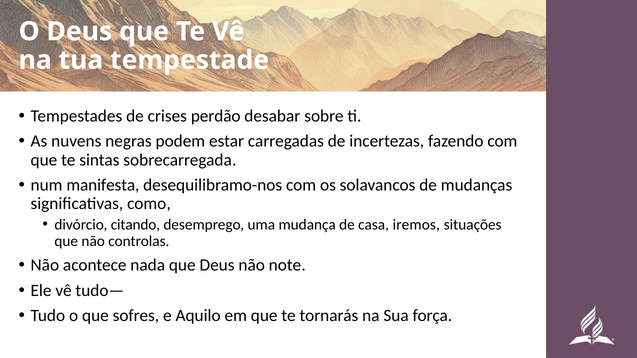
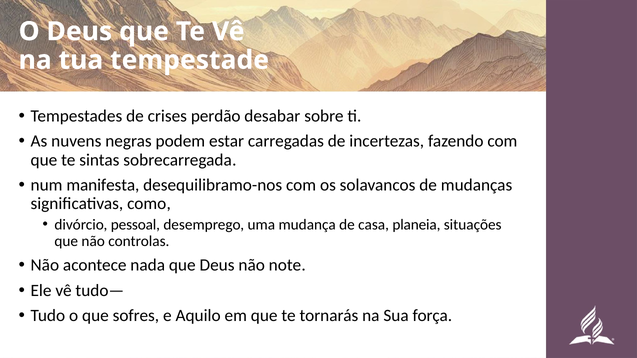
citando: citando -> pessoal
iremos: iremos -> planeia
